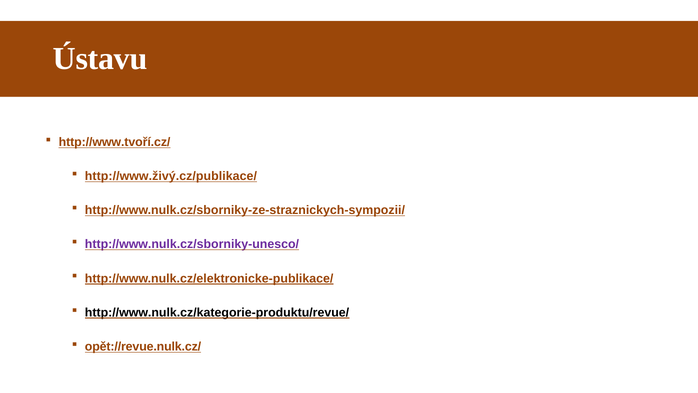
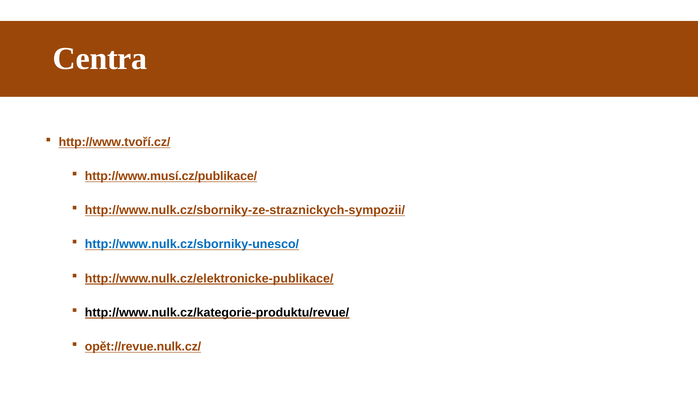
Ústavu: Ústavu -> Centra
http://www.živý.cz/publikace/: http://www.živý.cz/publikace/ -> http://www.musí.cz/publikace/
http://www.nulk.cz/sborniky-unesco/ colour: purple -> blue
